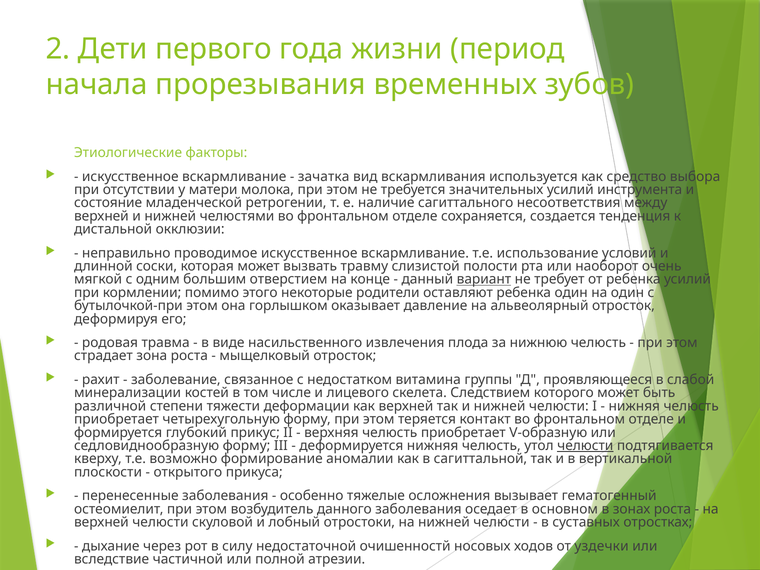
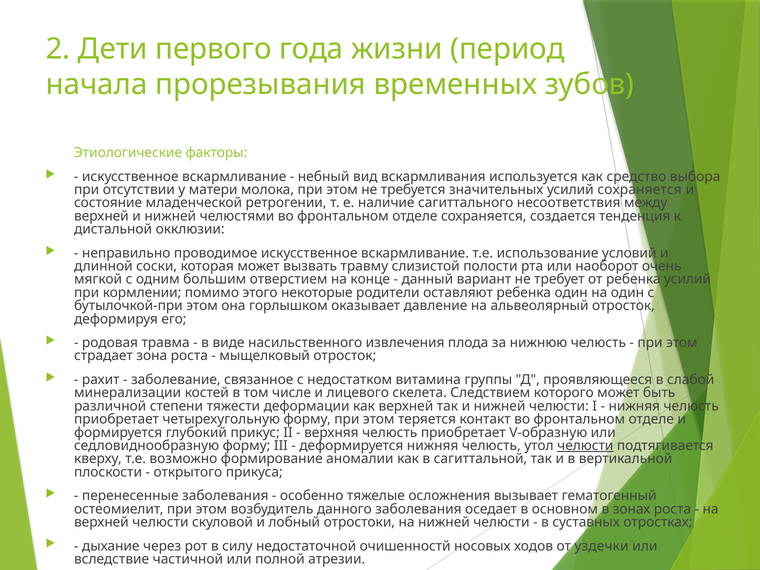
зачатка: зачатка -> небный
усилий инструмента: инструмента -> сохраняется
вариант underline: present -> none
